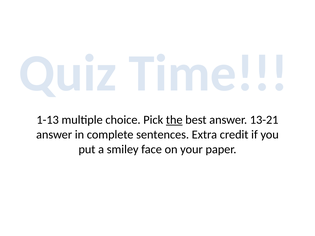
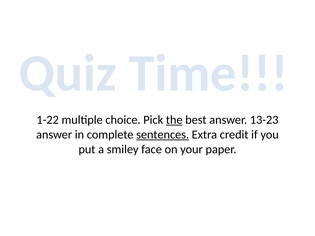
1-13: 1-13 -> 1-22
13-21: 13-21 -> 13-23
sentences underline: none -> present
